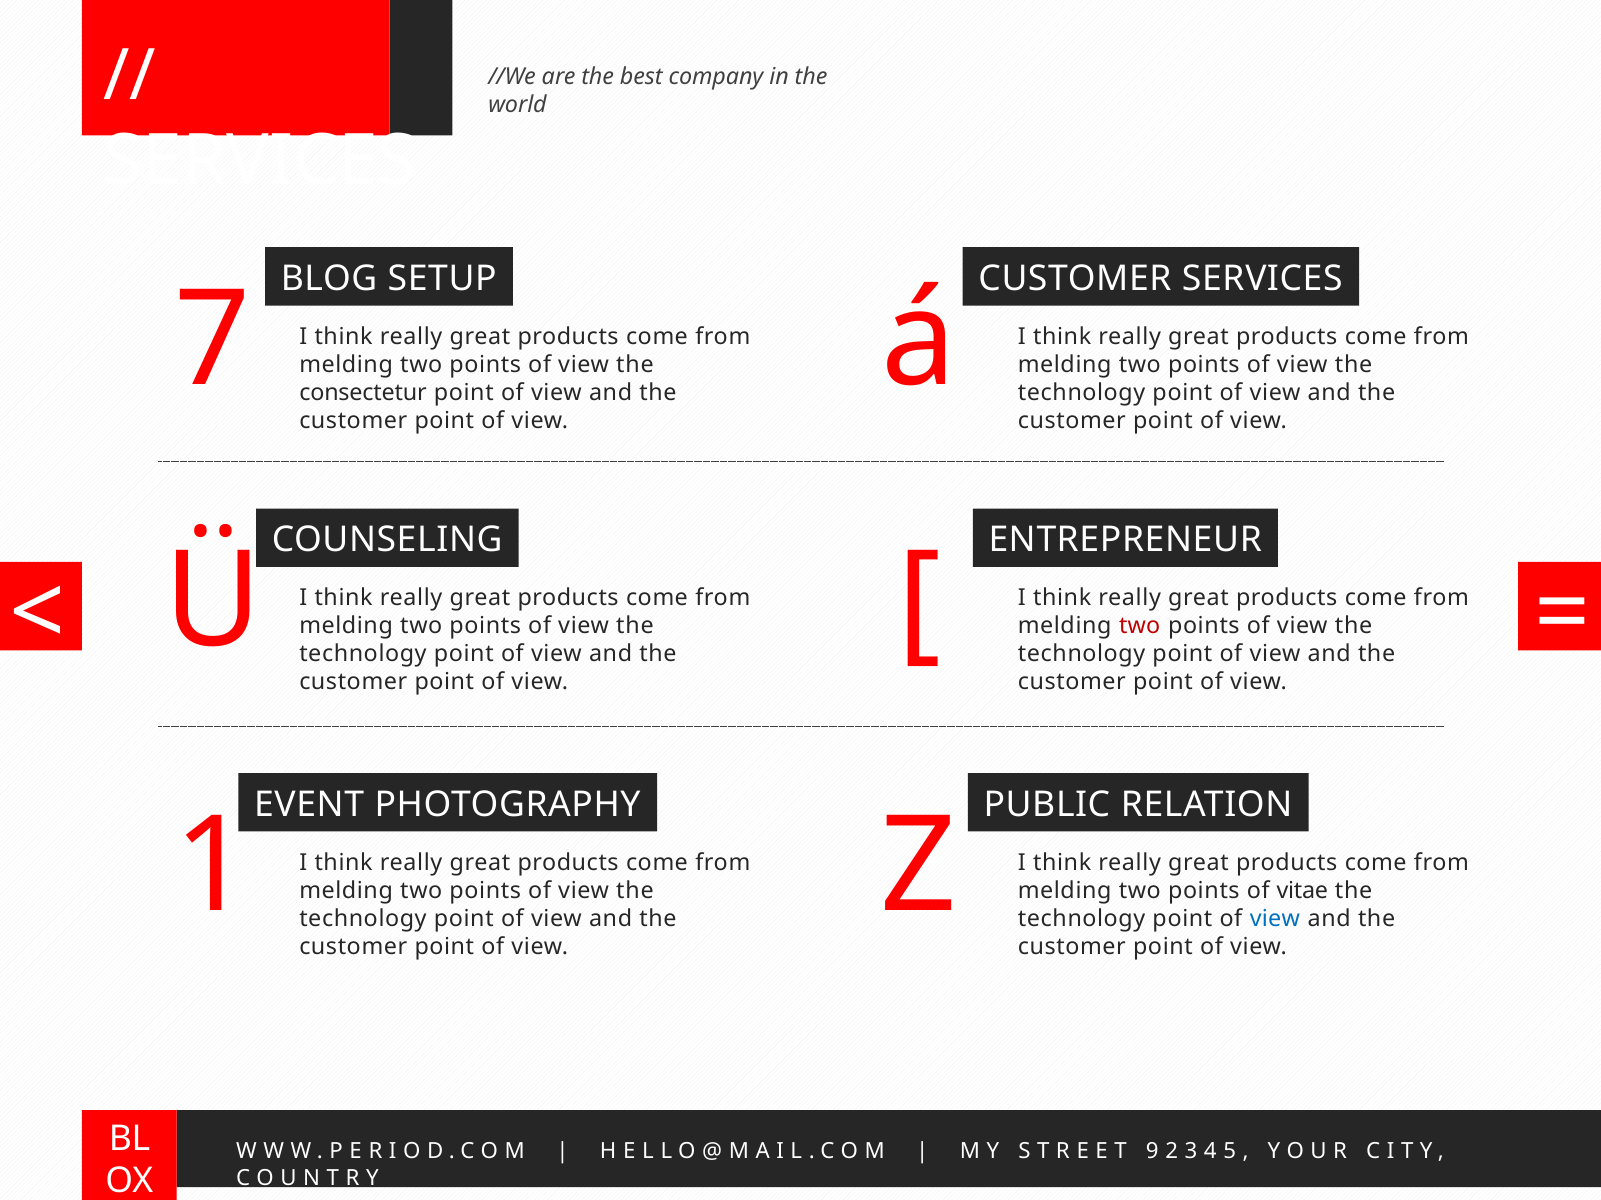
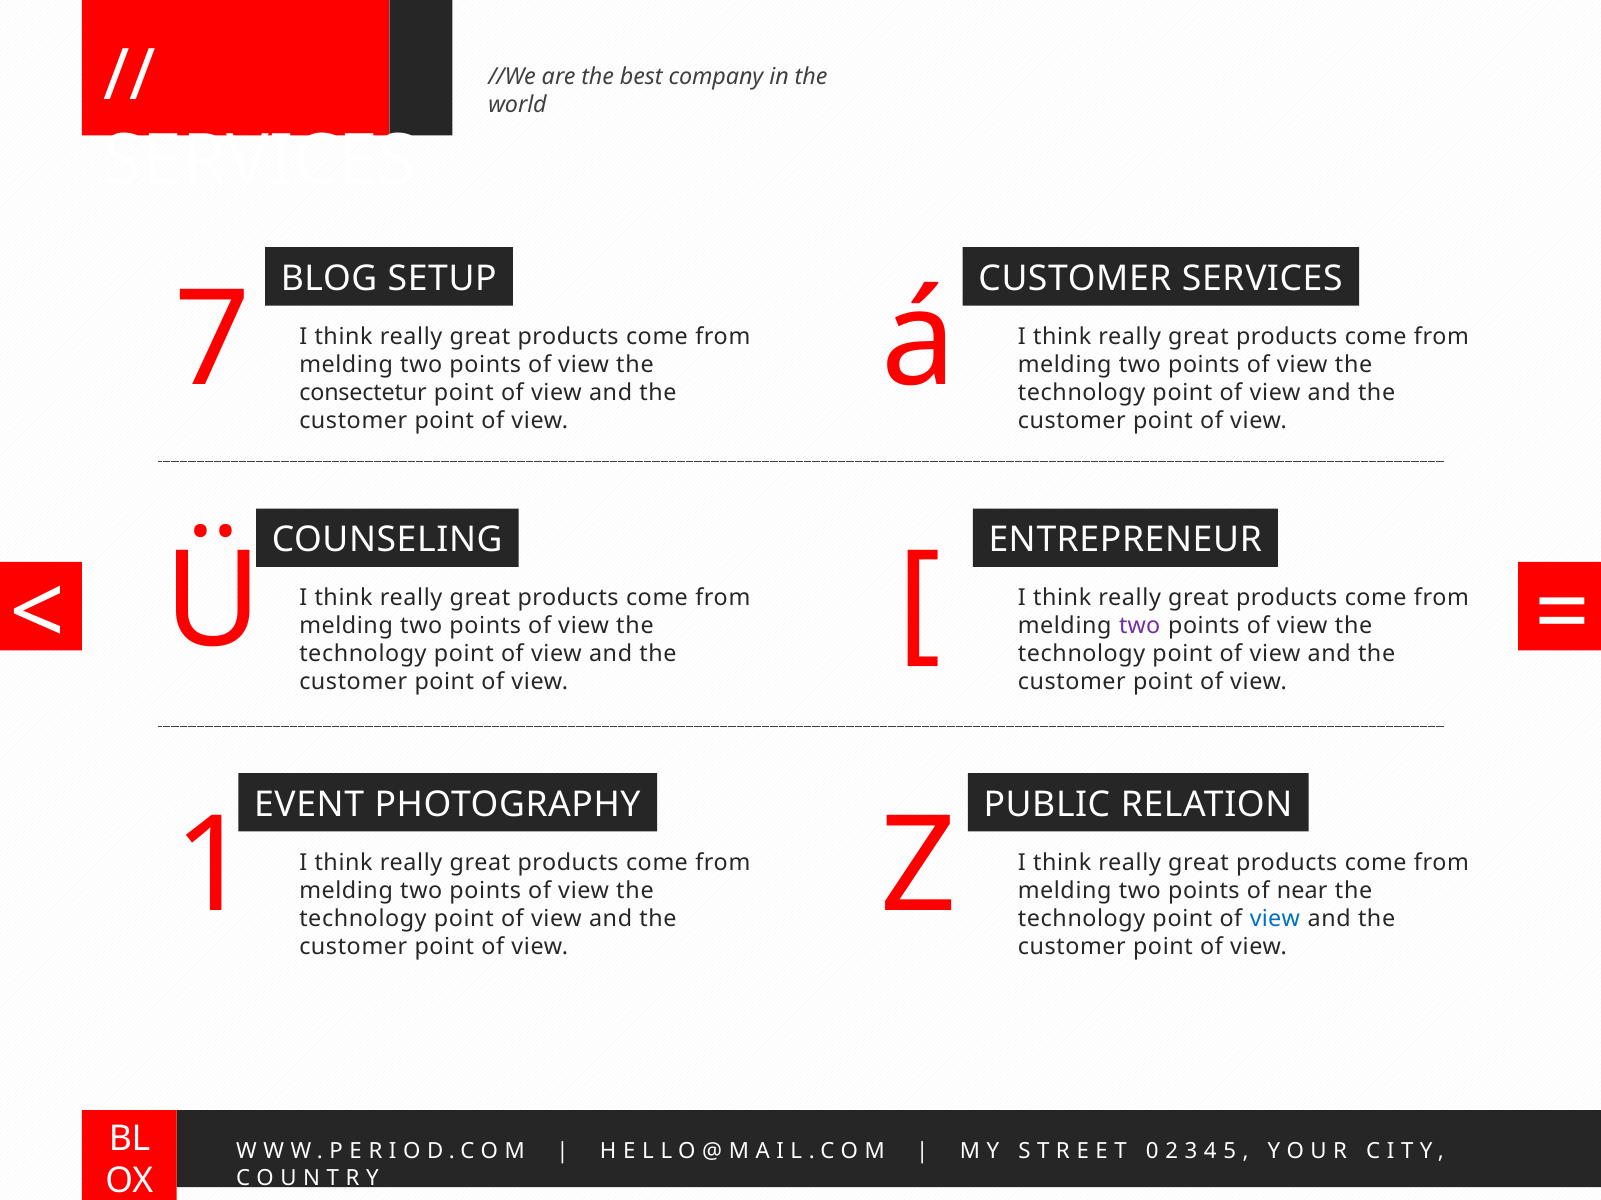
two at (1140, 627) colour: red -> purple
vitae: vitae -> near
9: 9 -> 0
